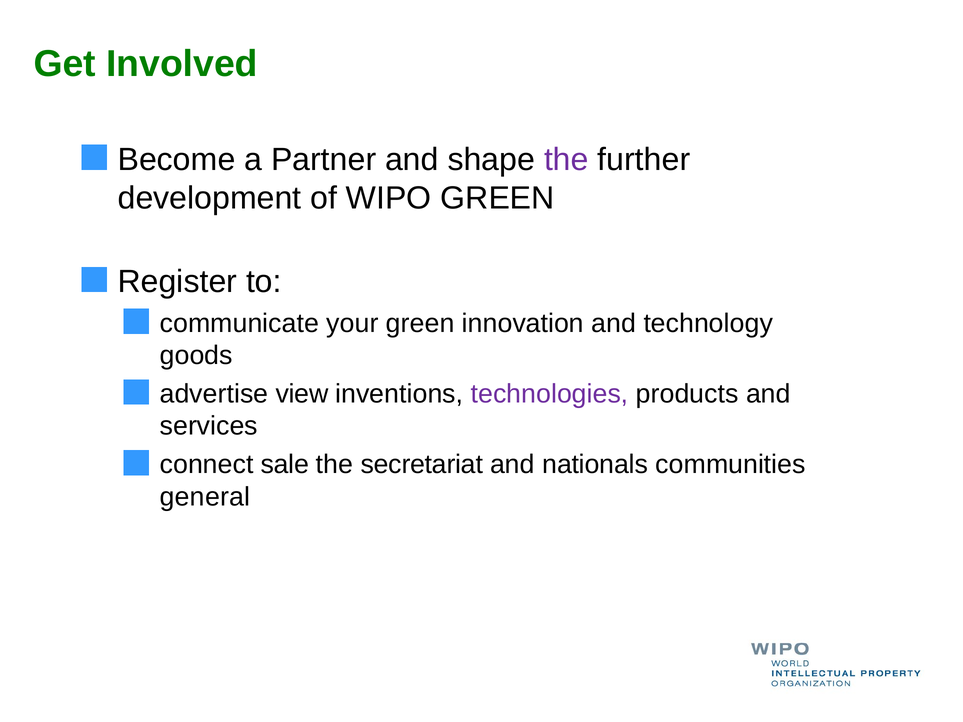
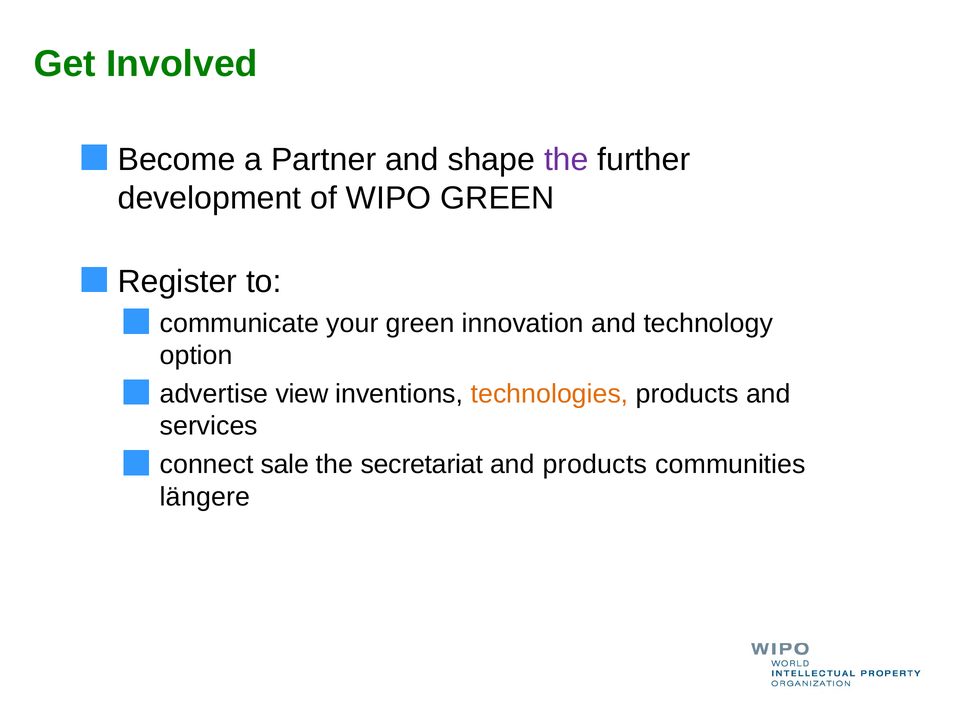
goods: goods -> option
technologies colour: purple -> orange
and nationals: nationals -> products
general: general -> längere
